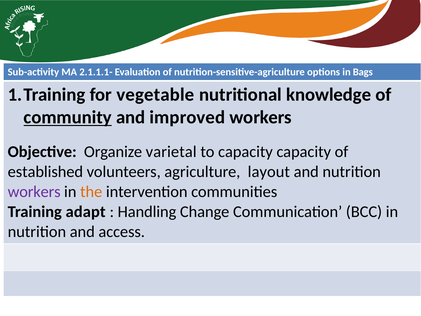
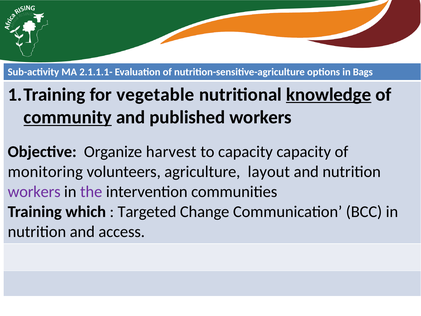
knowledge underline: none -> present
improved: improved -> published
varietal: varietal -> harvest
established: established -> monitoring
the colour: orange -> purple
adapt: adapt -> which
Handling: Handling -> Targeted
